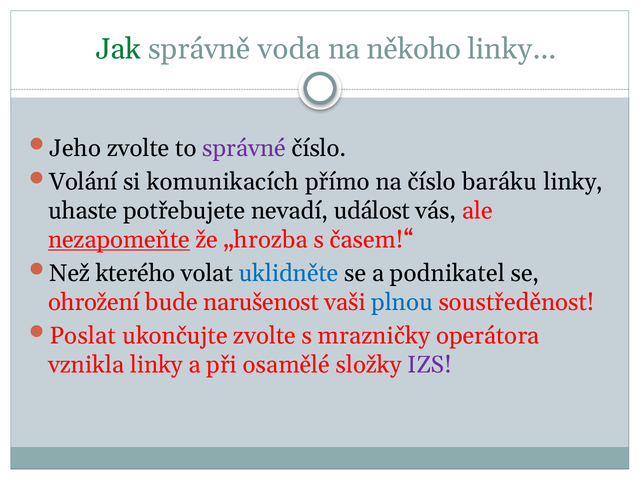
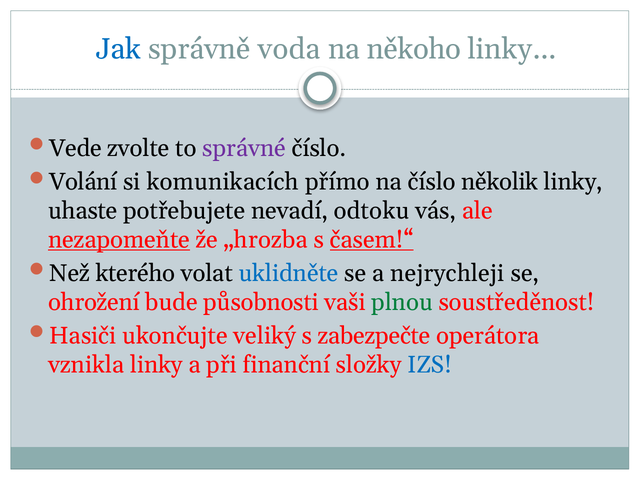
Jak colour: green -> blue
Jeho: Jeho -> Vede
baráku: baráku -> několik
událost: událost -> odtoku
časem!“ underline: none -> present
podnikatel: podnikatel -> nejrychleji
narušenost: narušenost -> působnosti
plnou colour: blue -> green
Poslat: Poslat -> Hasiči
ukončujte zvolte: zvolte -> veliký
mrazničky: mrazničky -> zabezpečte
osamělé: osamělé -> finanční
IZS colour: purple -> blue
